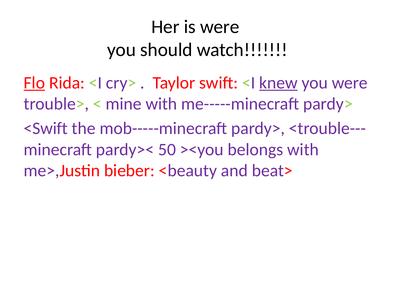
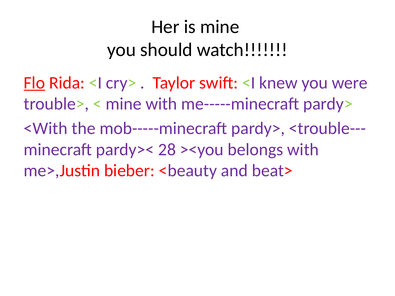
is were: were -> mine
knew underline: present -> none
<Swift: <Swift -> <With
50: 50 -> 28
